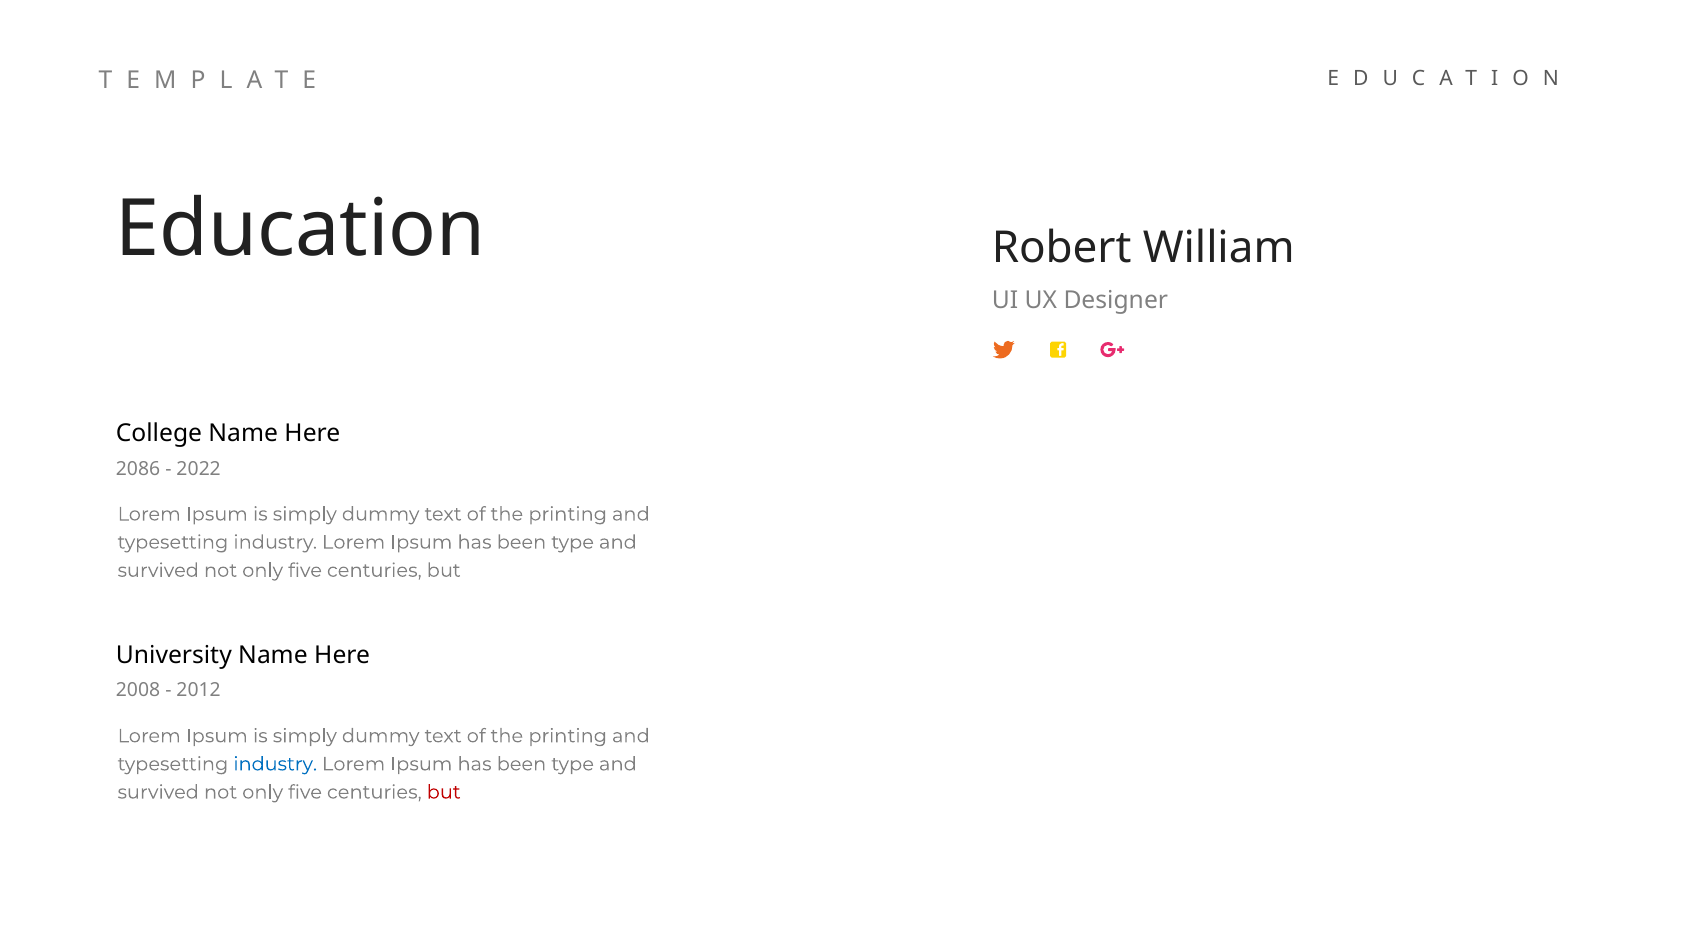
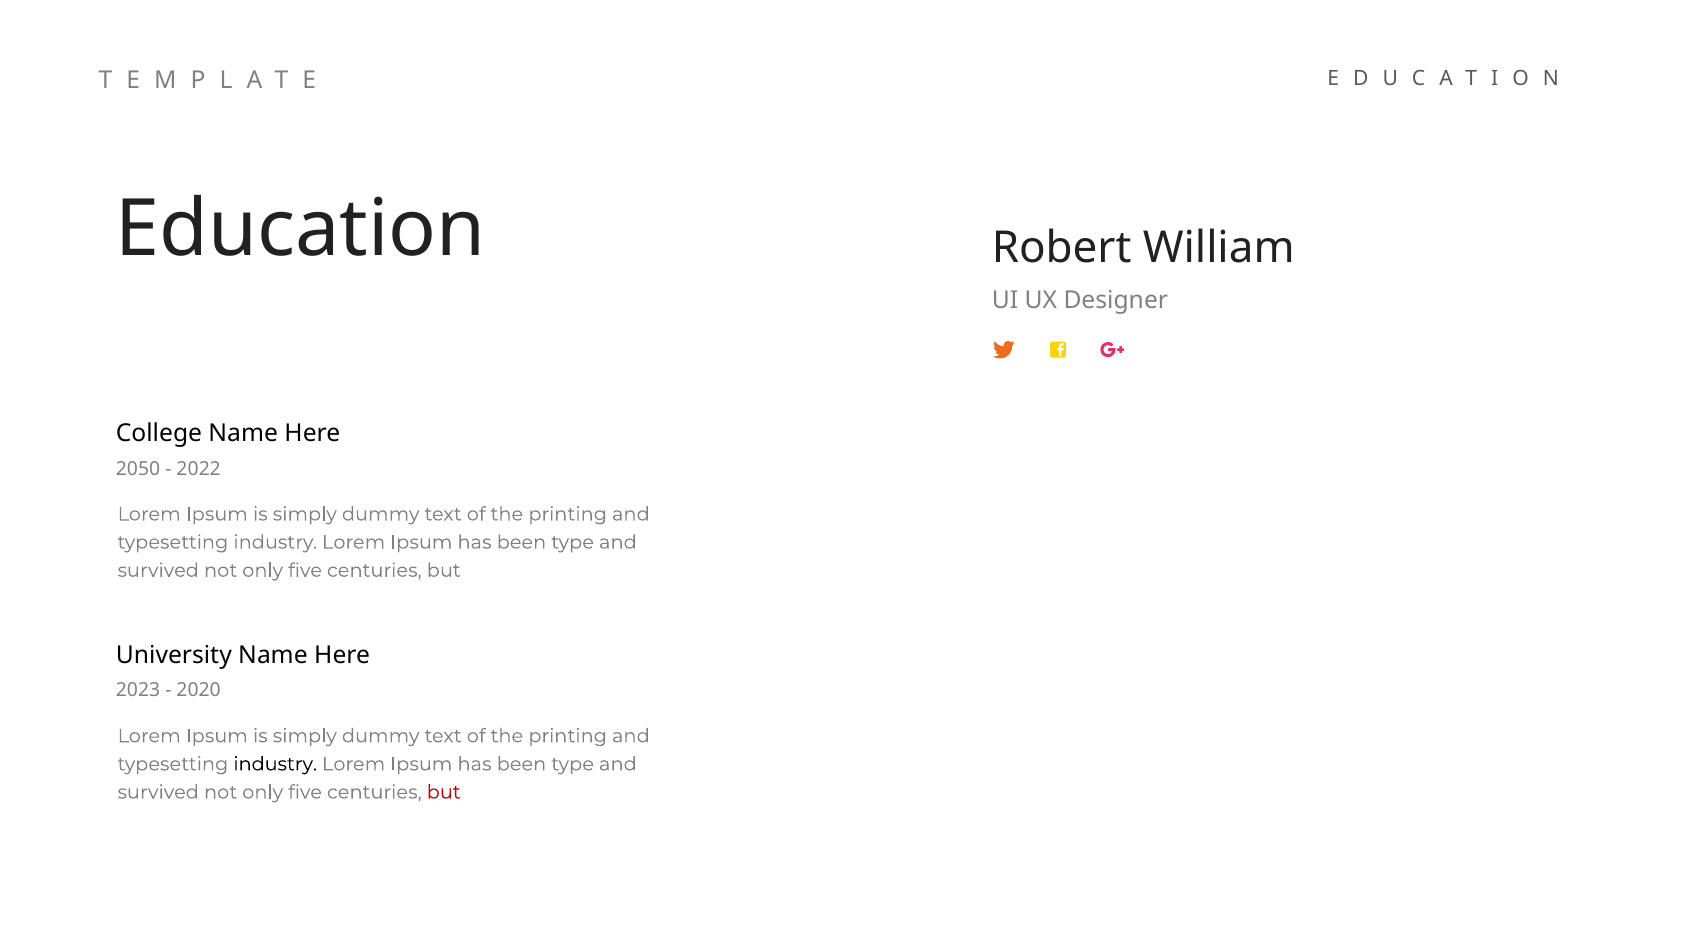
2086: 2086 -> 2050
2008: 2008 -> 2023
2012: 2012 -> 2020
industry at (275, 764) colour: blue -> black
